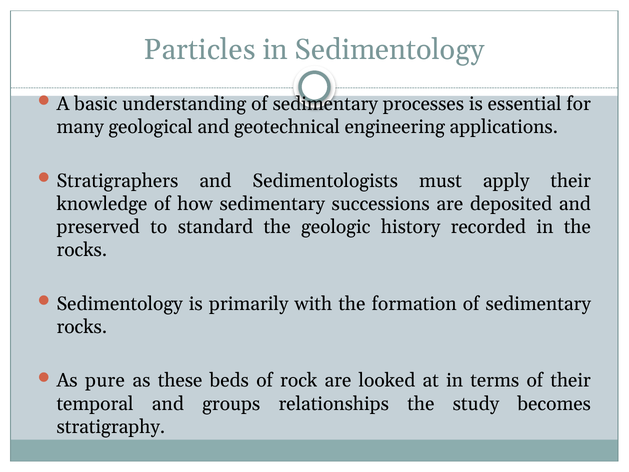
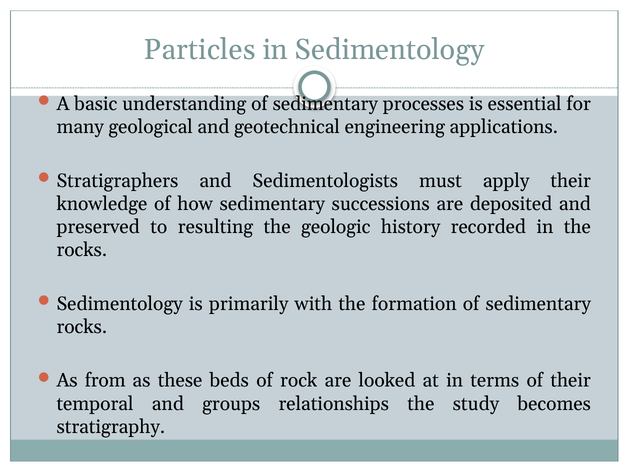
standard: standard -> resulting
pure: pure -> from
